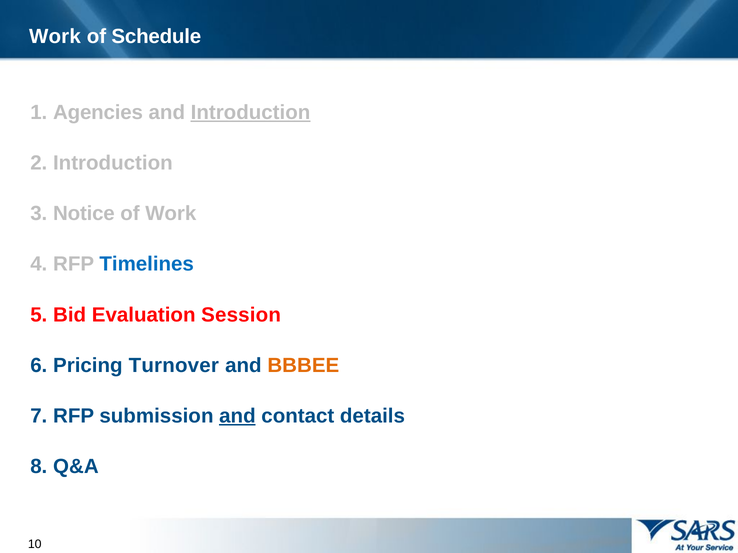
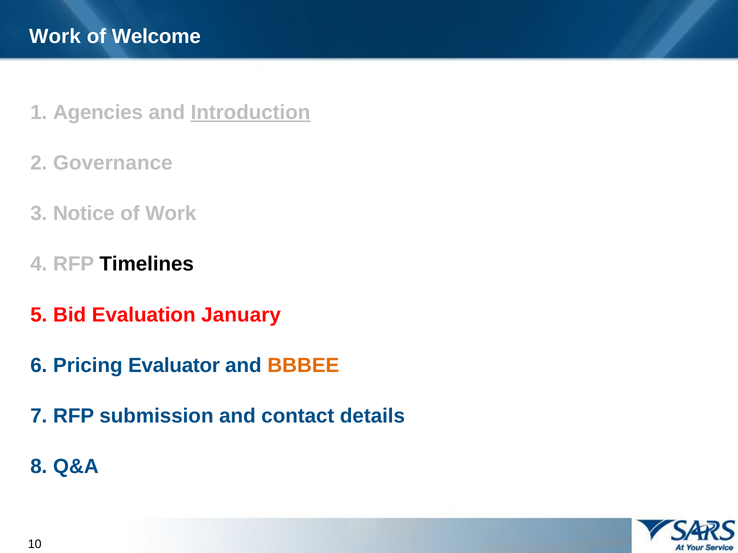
Schedule: Schedule -> Welcome
2 Introduction: Introduction -> Governance
Timelines colour: blue -> black
Session: Session -> January
Turnover: Turnover -> Evaluator
and at (237, 416) underline: present -> none
